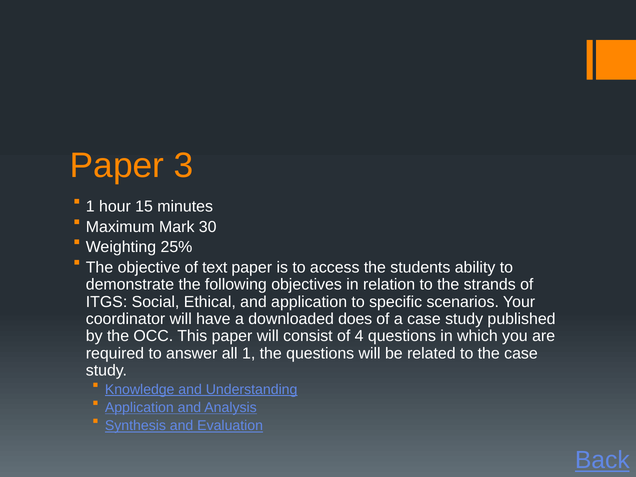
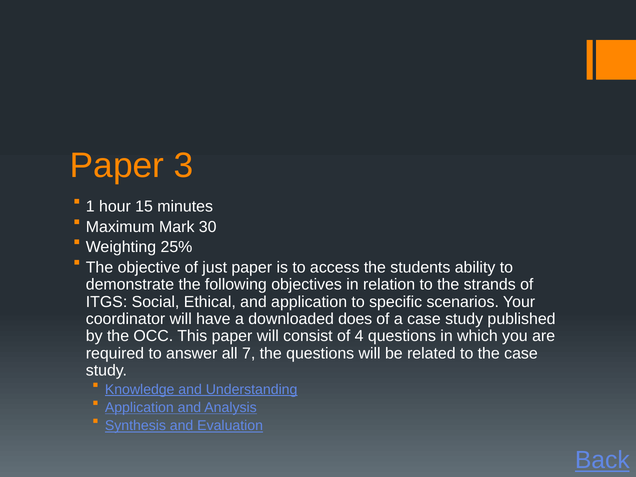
text: text -> just
all 1: 1 -> 7
